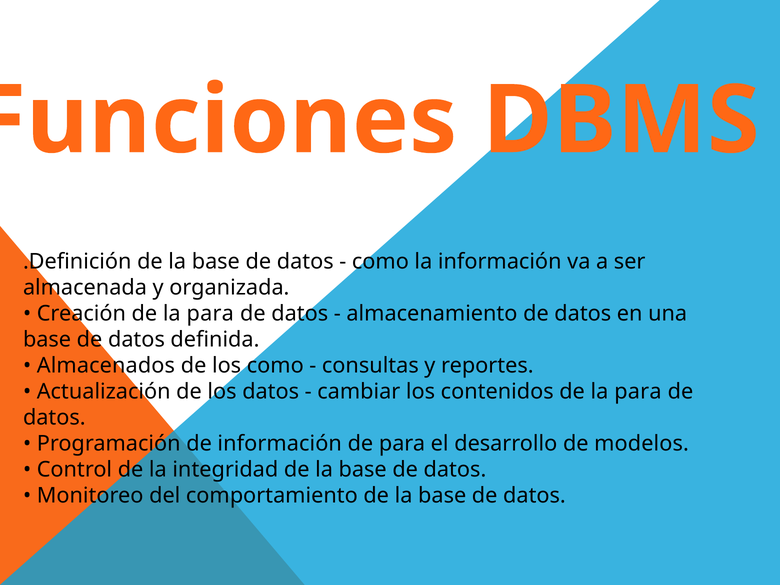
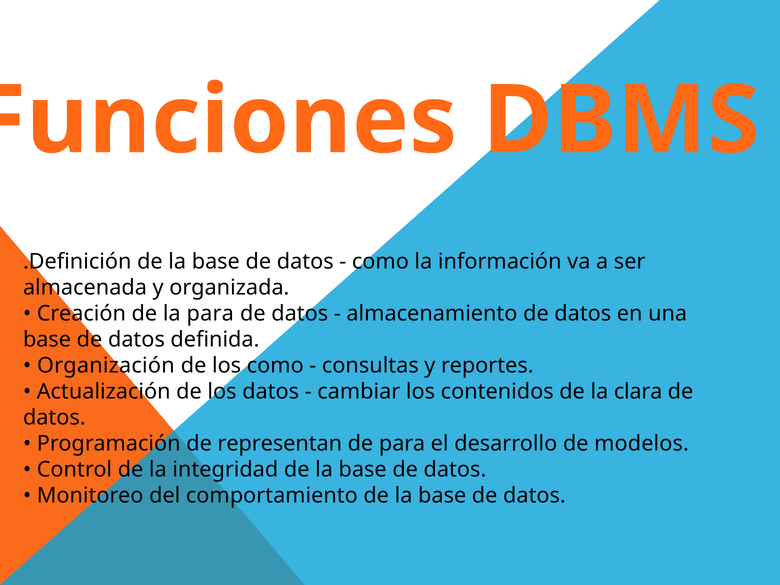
Almacenados: Almacenados -> Organización
contenidos de la para: para -> clara
de información: información -> representan
